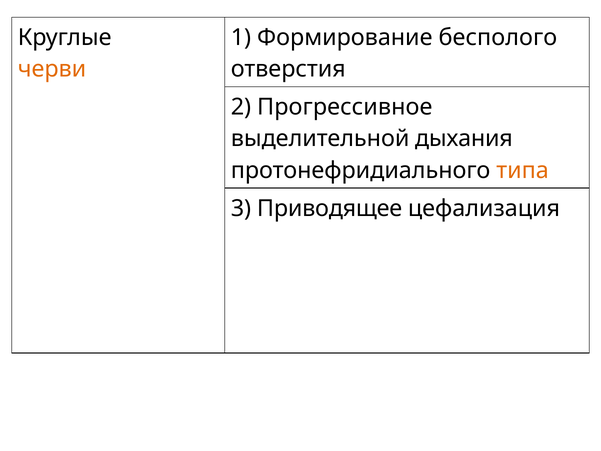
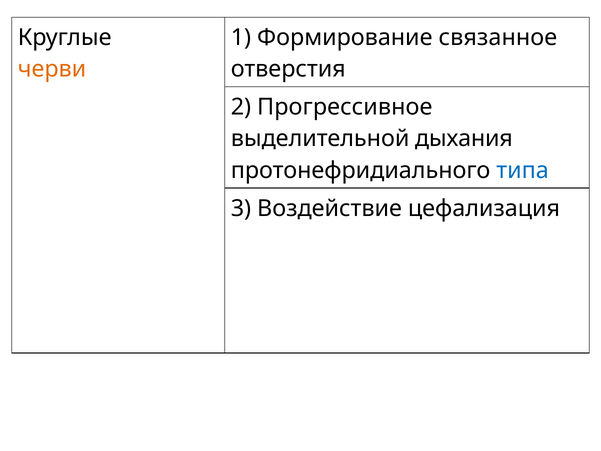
бесполого: бесполого -> связанное
типа colour: orange -> blue
Приводящее: Приводящее -> Воздействие
